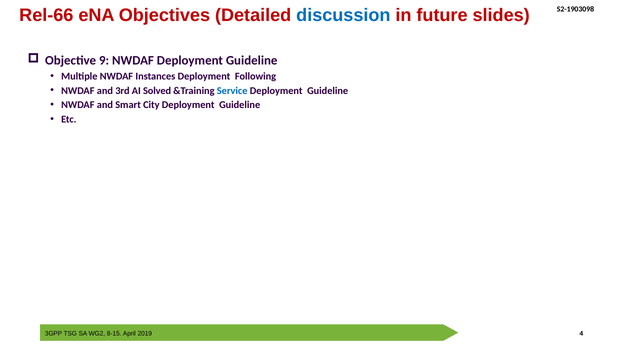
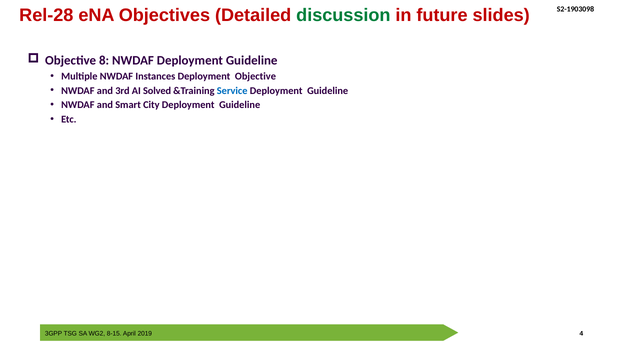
Rel-66: Rel-66 -> Rel-28
discussion colour: blue -> green
9: 9 -> 8
Deployment Following: Following -> Objective
